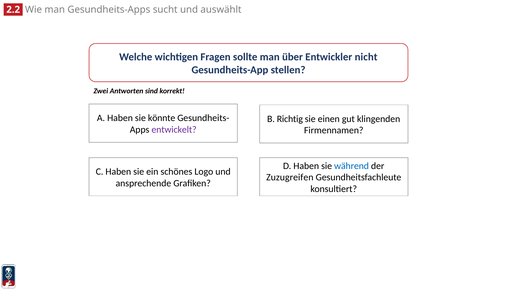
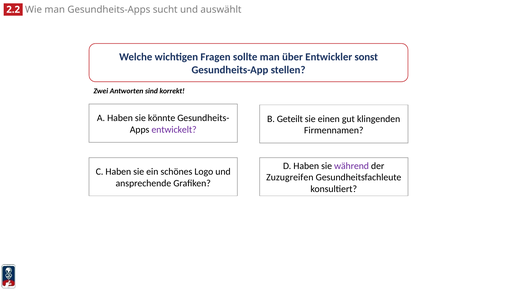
nicht: nicht -> sonst
Richtig: Richtig -> Geteilt
während colour: blue -> purple
